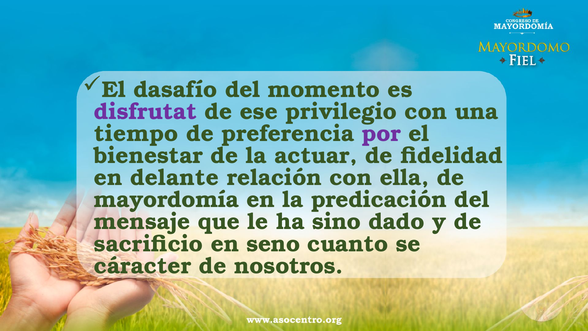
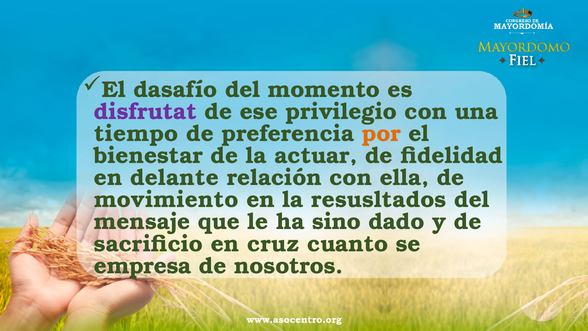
por colour: purple -> orange
mayordomía: mayordomía -> movimiento
predicación: predicación -> resusltados
seno: seno -> cruz
cáracter: cáracter -> empresa
